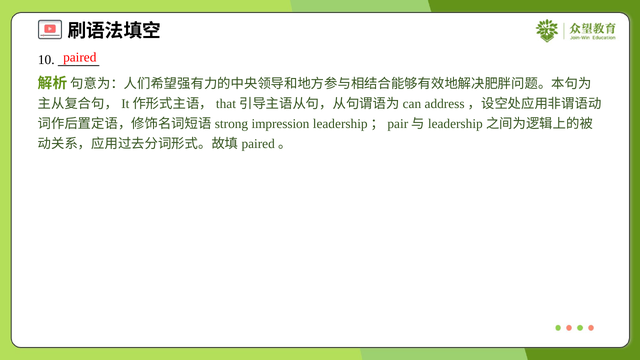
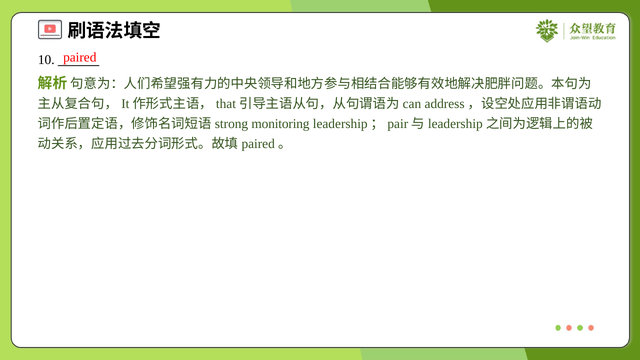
impression: impression -> monitoring
